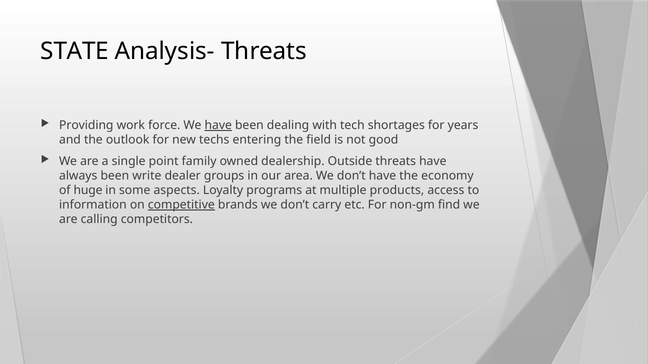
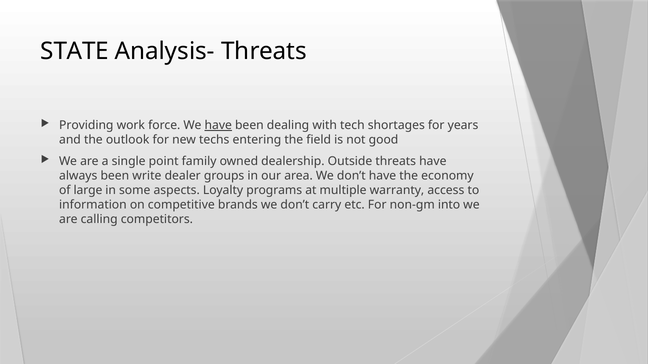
huge: huge -> large
products: products -> warranty
competitive underline: present -> none
find: find -> into
